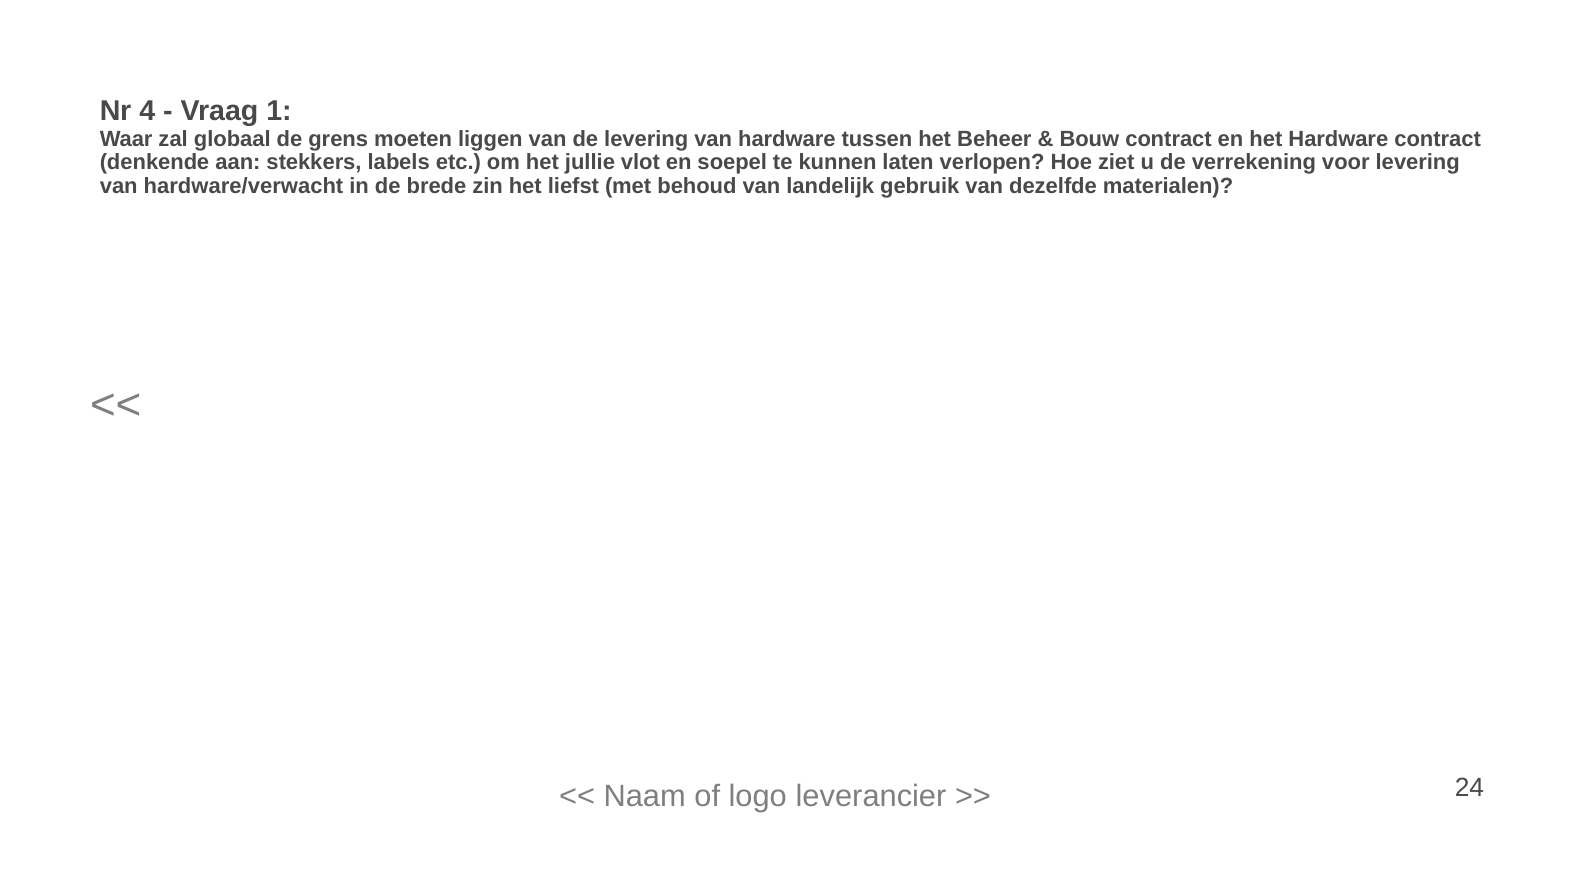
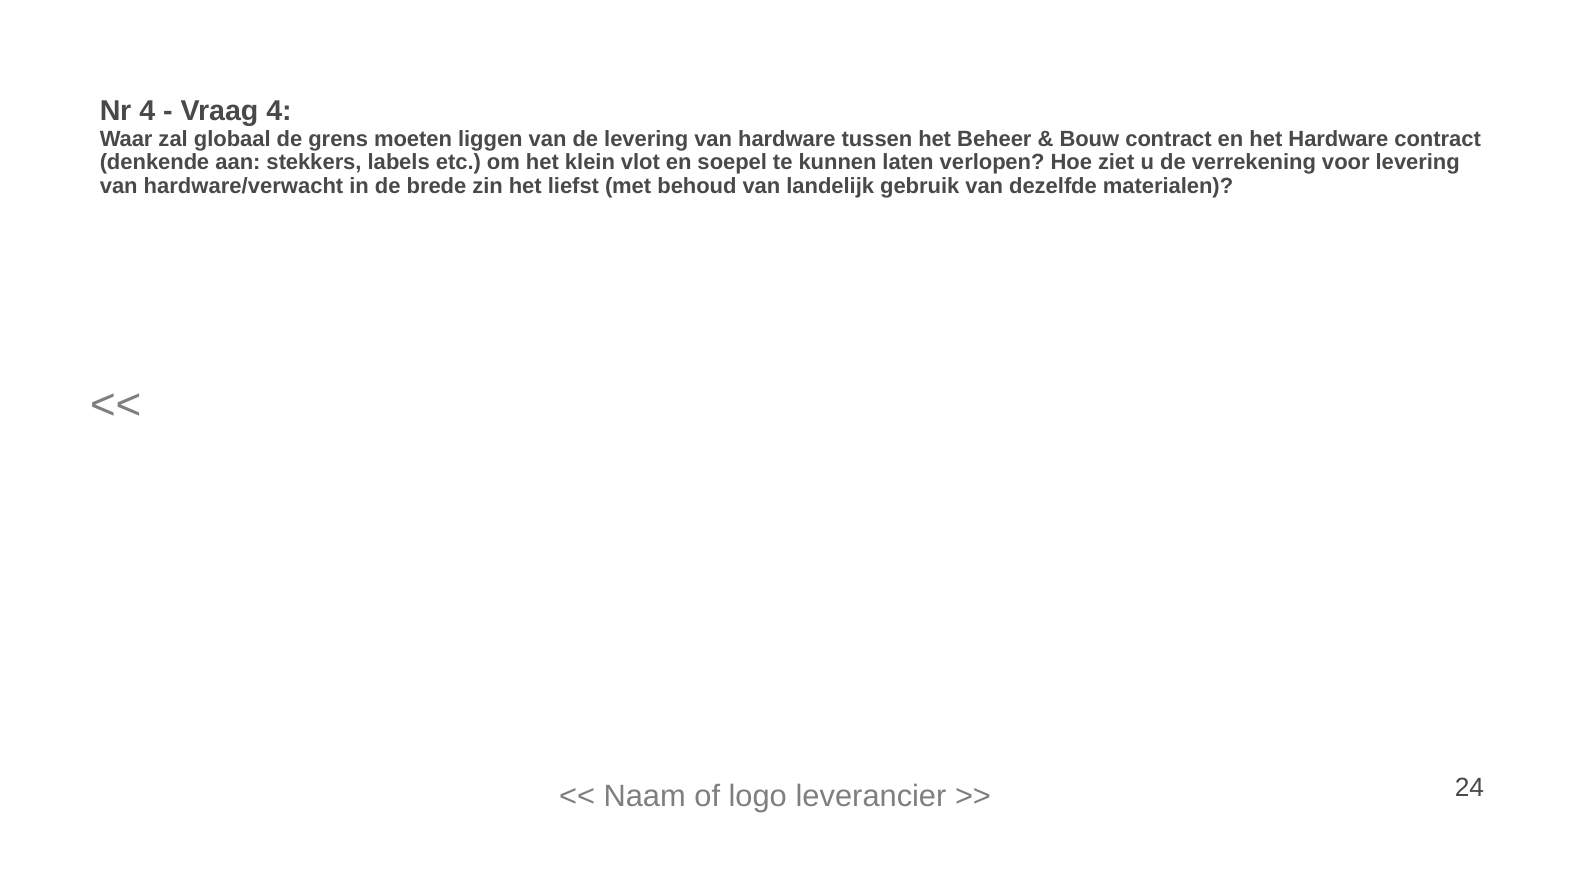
Vraag 1: 1 -> 4
jullie: jullie -> klein
